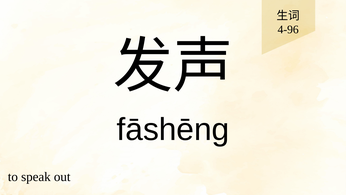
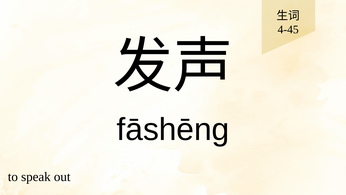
4-96: 4-96 -> 4-45
